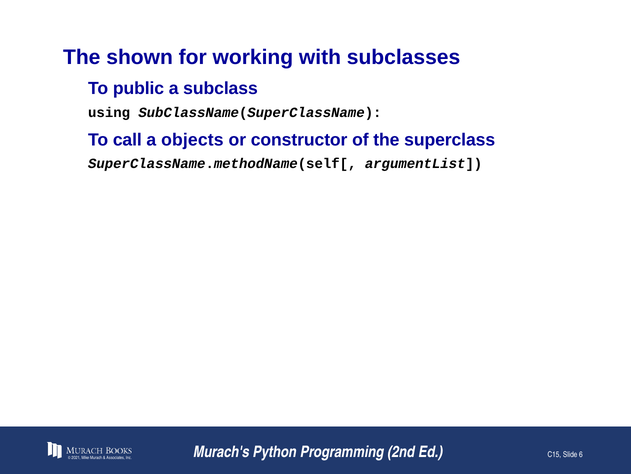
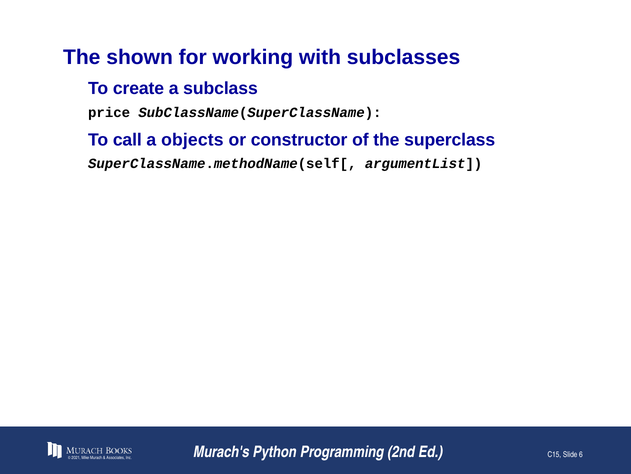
public: public -> create
using: using -> price
